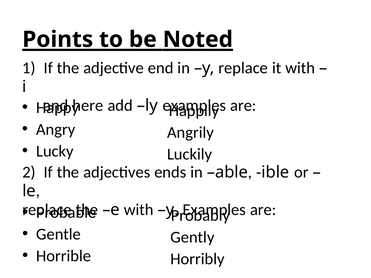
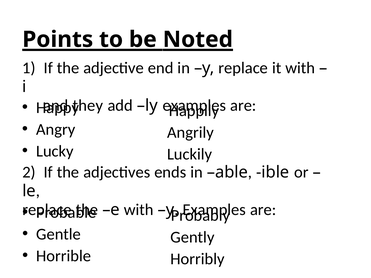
here: here -> they
